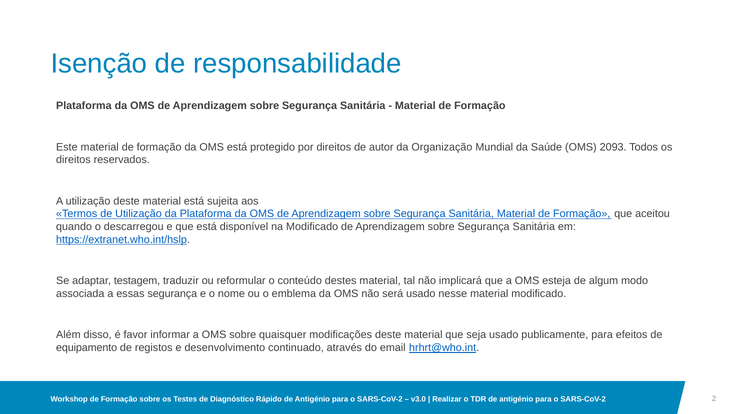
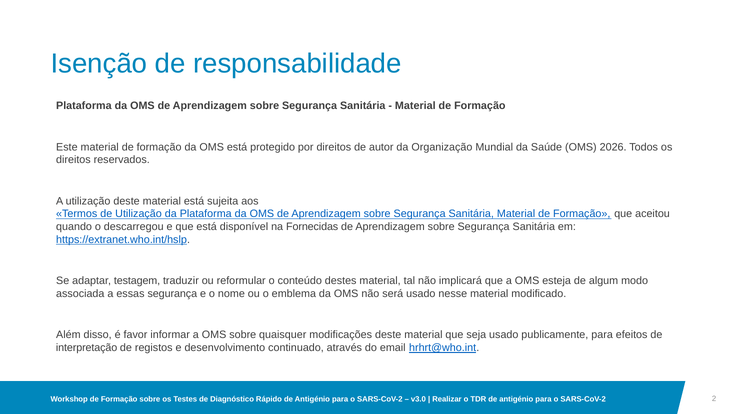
2093: 2093 -> 2026
na Modificado: Modificado -> Fornecidas
equipamento: equipamento -> interpretação
